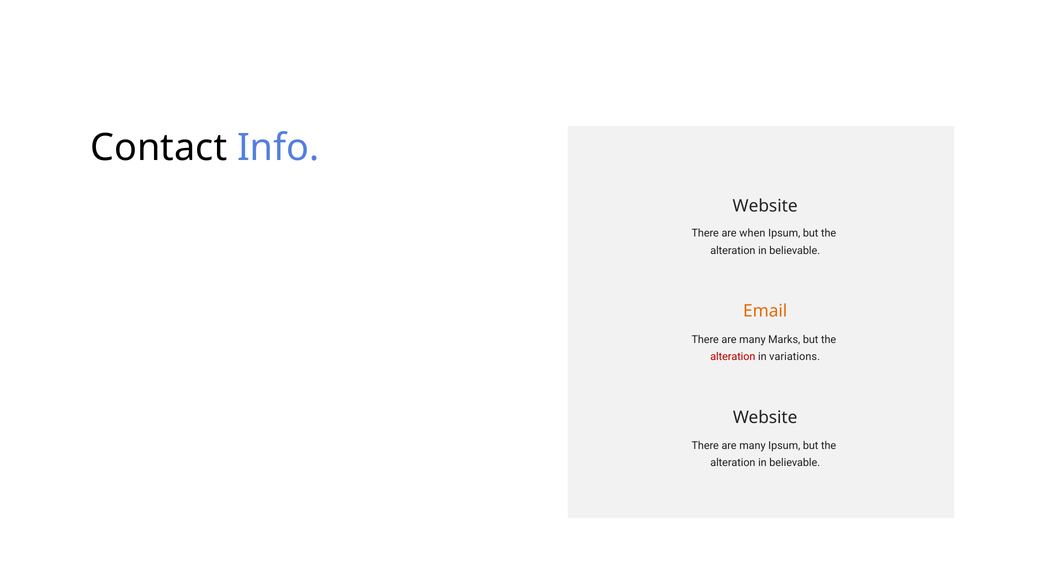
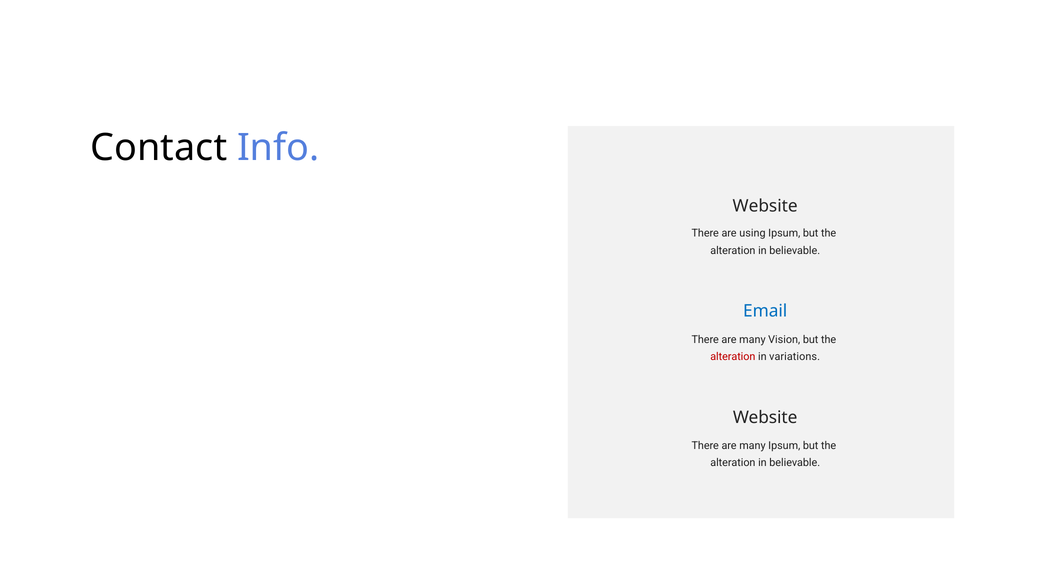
when: when -> using
Email colour: orange -> blue
Marks: Marks -> Vision
